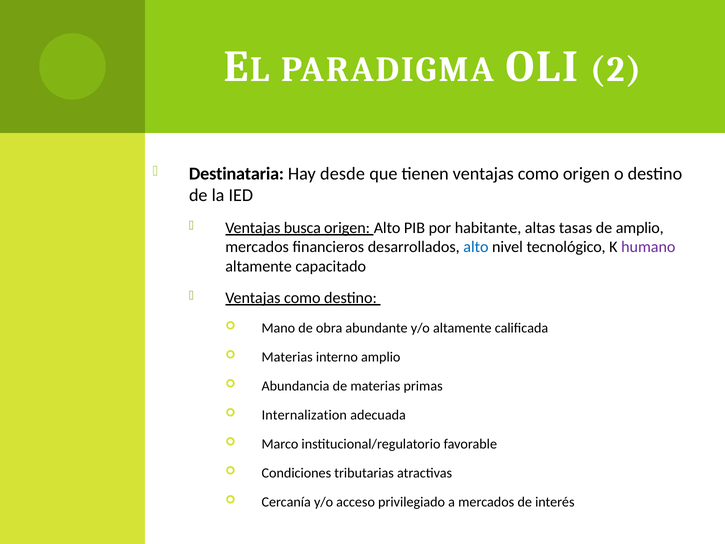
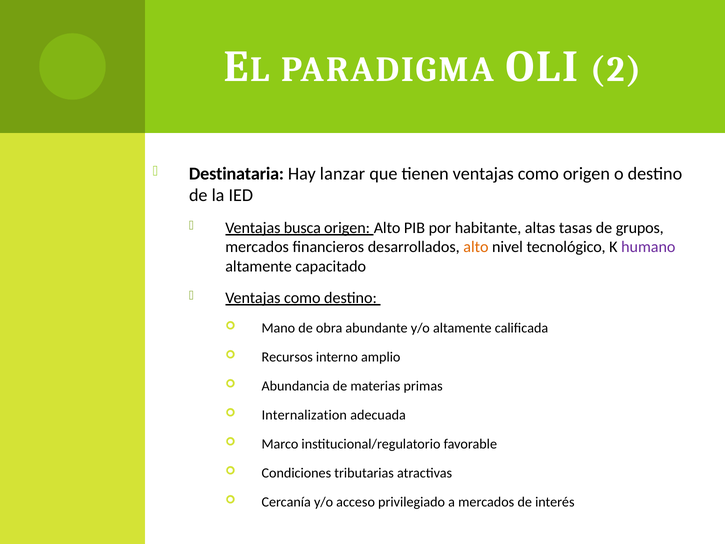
desde: desde -> lanzar
de amplio: amplio -> grupos
alto at (476, 247) colour: blue -> orange
Materias at (287, 357): Materias -> Recursos
